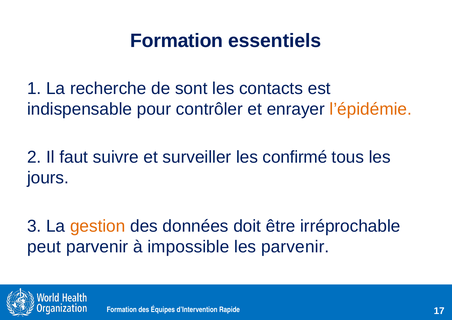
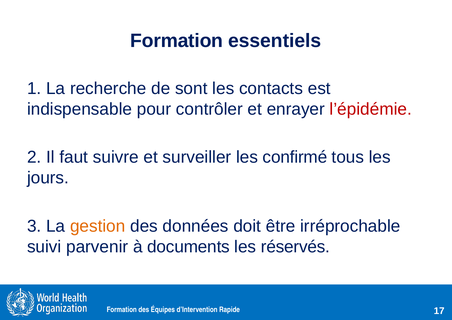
l’épidémie colour: orange -> red
peut: peut -> suivi
impossible: impossible -> documents
les parvenir: parvenir -> réservés
